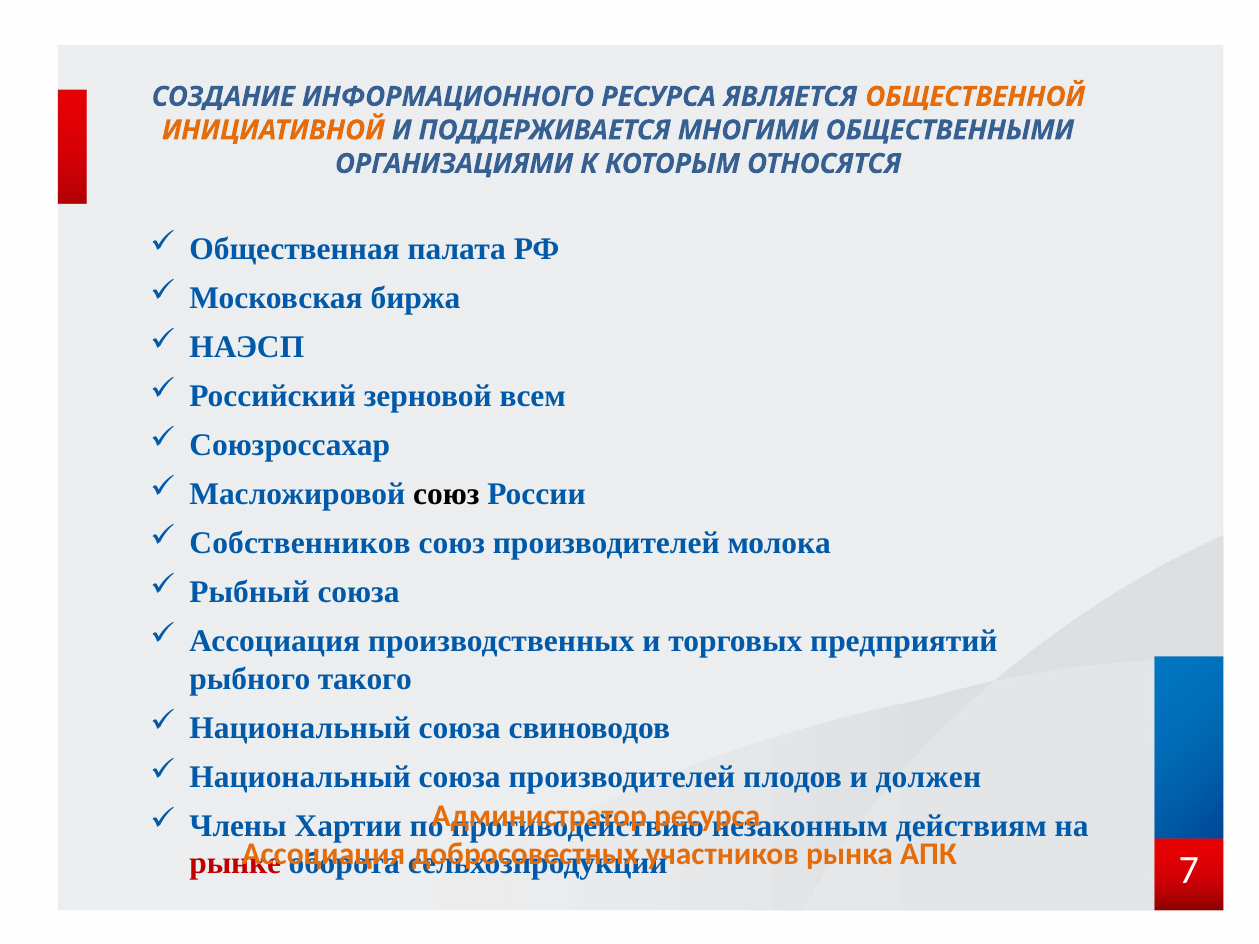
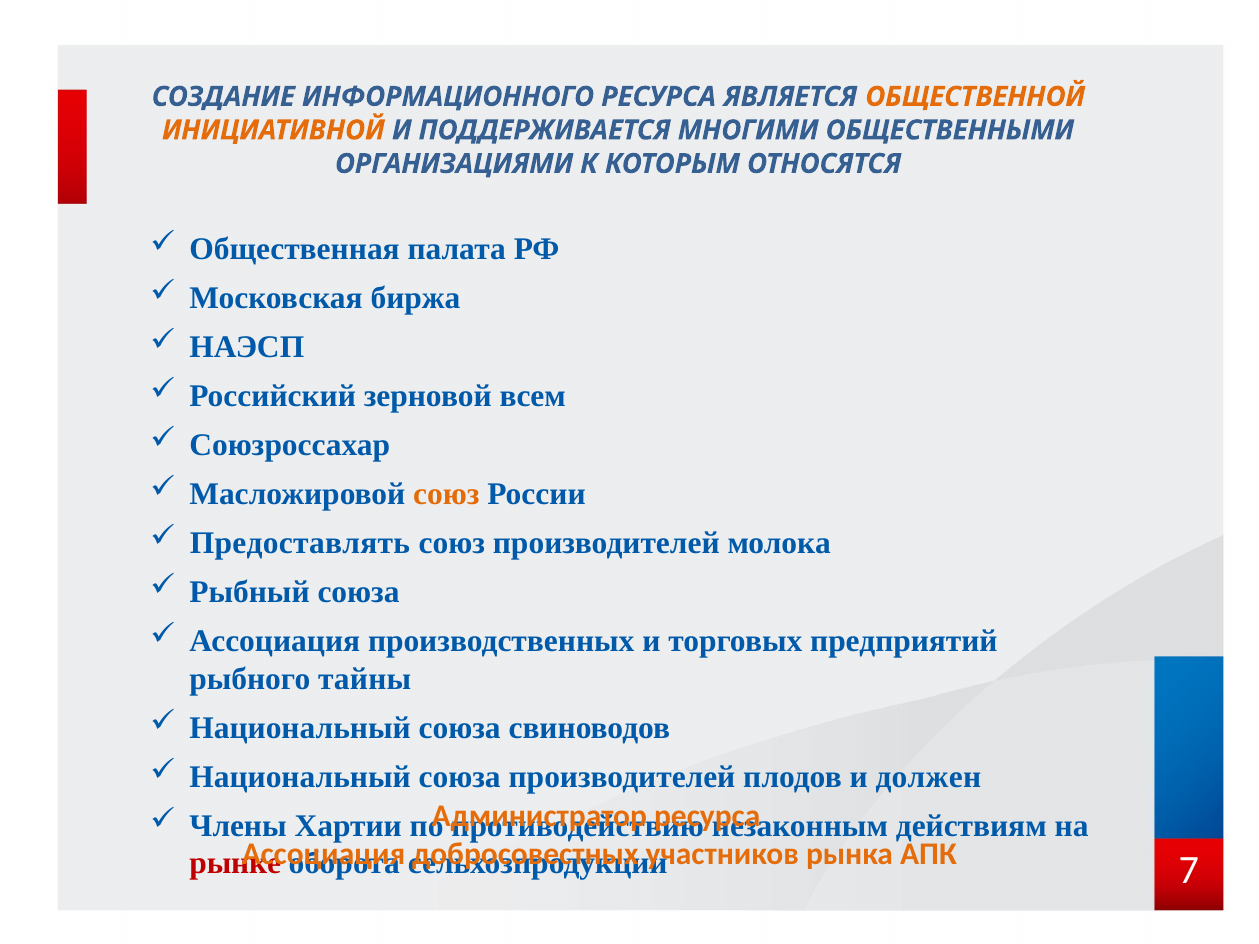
союз at (446, 494) colour: black -> orange
Собственников: Собственников -> Предоставлять
такого: такого -> тайны
